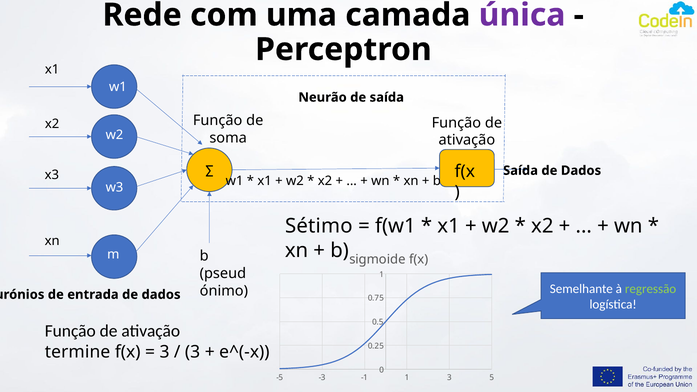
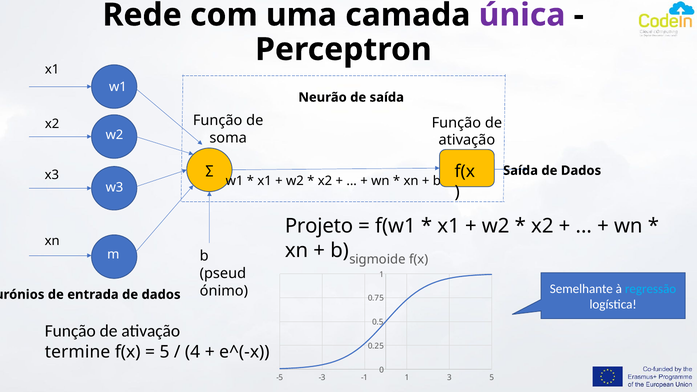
Sétimo: Sétimo -> Projeto
regressão colour: light green -> light blue
3 at (165, 352): 3 -> 5
3 at (193, 352): 3 -> 4
